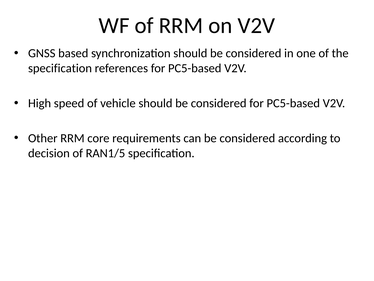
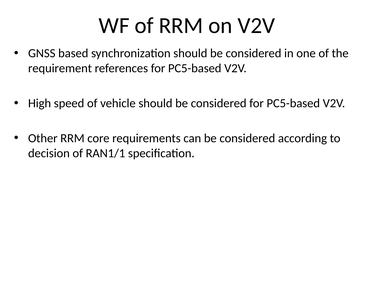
specification at (60, 68): specification -> requirement
RAN1/5: RAN1/5 -> RAN1/1
